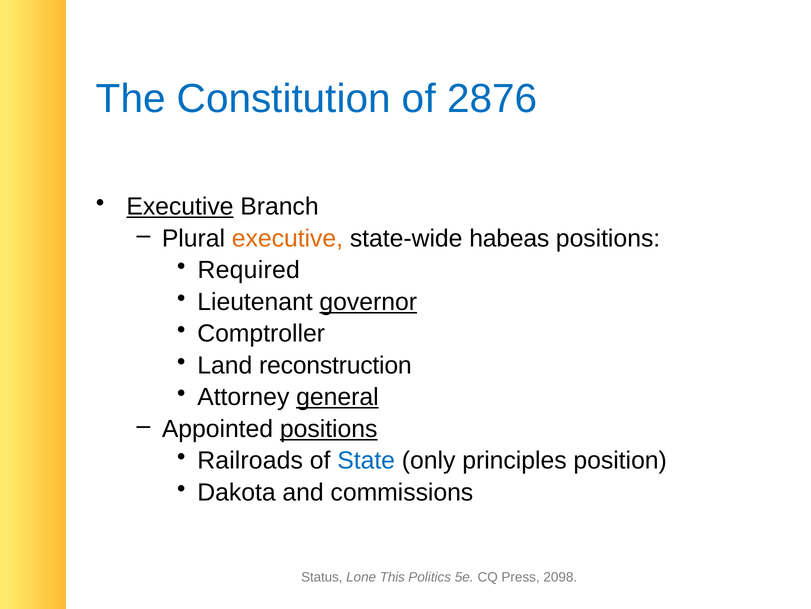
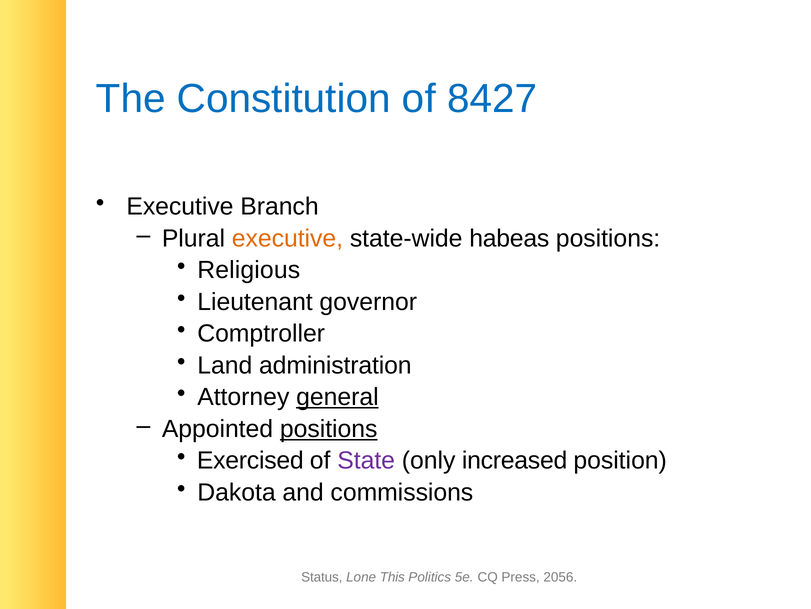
2876: 2876 -> 8427
Executive at (180, 207) underline: present -> none
Required: Required -> Religious
governor underline: present -> none
reconstruction: reconstruction -> administration
Railroads: Railroads -> Exercised
State colour: blue -> purple
principles: principles -> increased
2098: 2098 -> 2056
